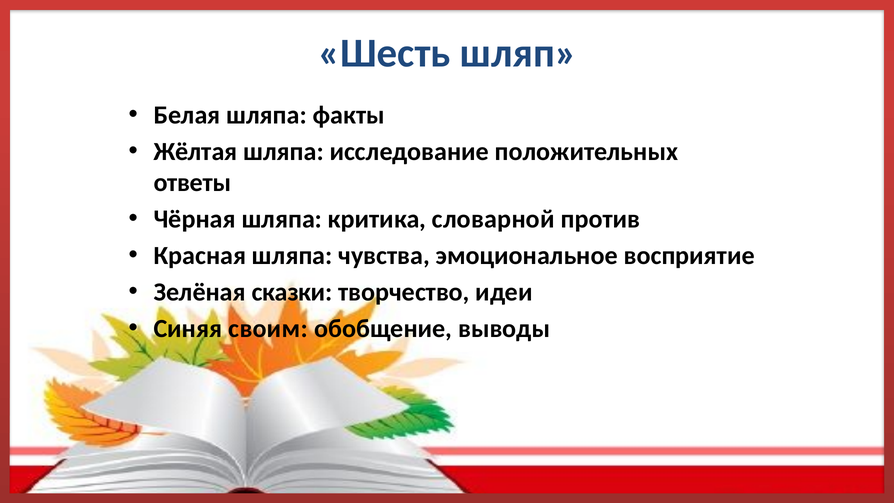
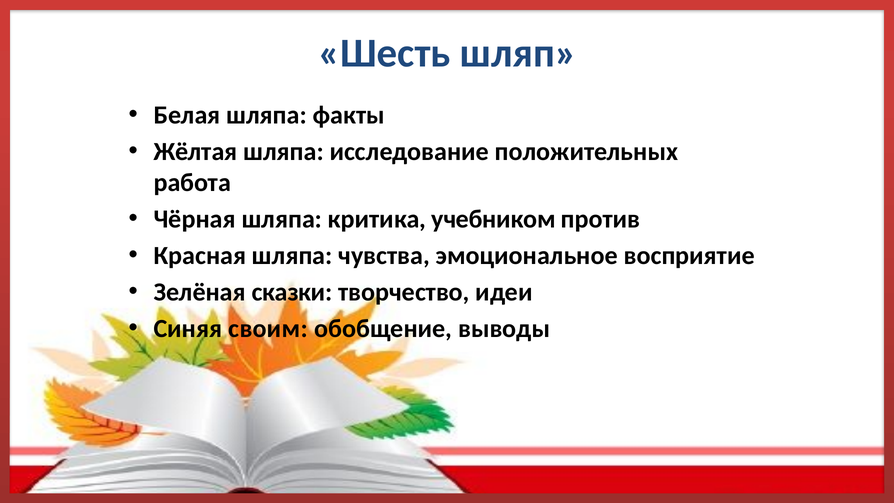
ответы: ответы -> работа
словарной: словарной -> учебником
